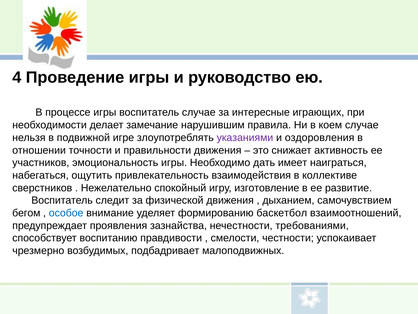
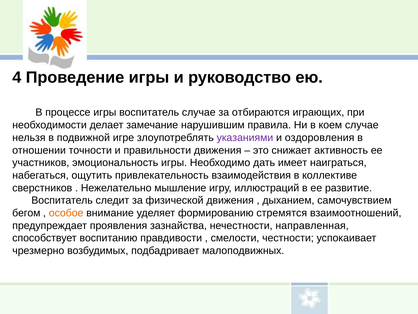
интересные: интересные -> отбираются
спокойный: спокойный -> мышление
изготовление: изготовление -> иллюстраций
особое colour: blue -> orange
баскетбол: баскетбол -> стремятся
требованиями: требованиями -> направленная
